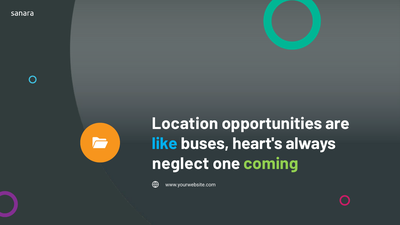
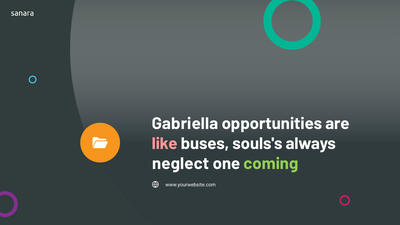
Location: Location -> Gabriella
like colour: light blue -> pink
heart's: heart's -> souls's
